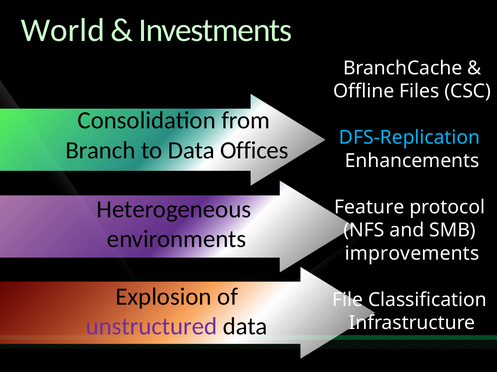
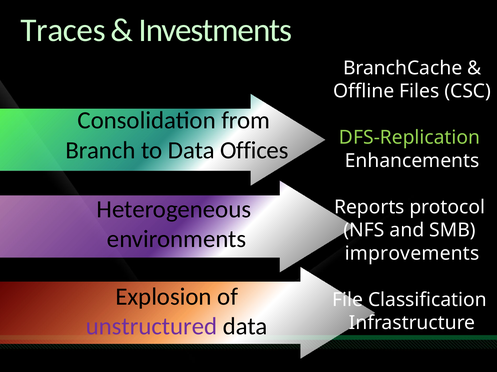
World: World -> Traces
DFS-Replication colour: light blue -> light green
Feature: Feature -> Reports
